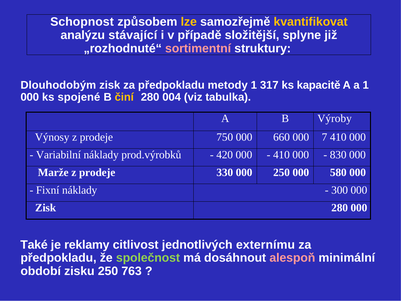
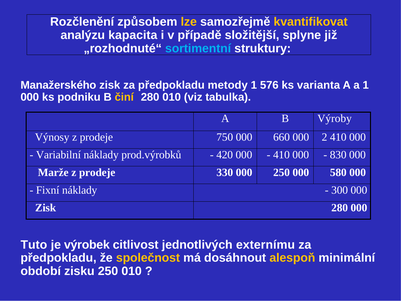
Schopnost: Schopnost -> Rozčlenění
stávající: stávající -> kapacita
sortimentní colour: pink -> light blue
Dlouhodobým: Dlouhodobým -> Manažerského
317: 317 -> 576
kapacitě: kapacitě -> varianta
spojené: spojené -> podniku
280 004: 004 -> 010
7: 7 -> 2
Také: Také -> Tuto
reklamy: reklamy -> výrobek
společnost colour: light green -> yellow
alespoň colour: pink -> yellow
250 763: 763 -> 010
